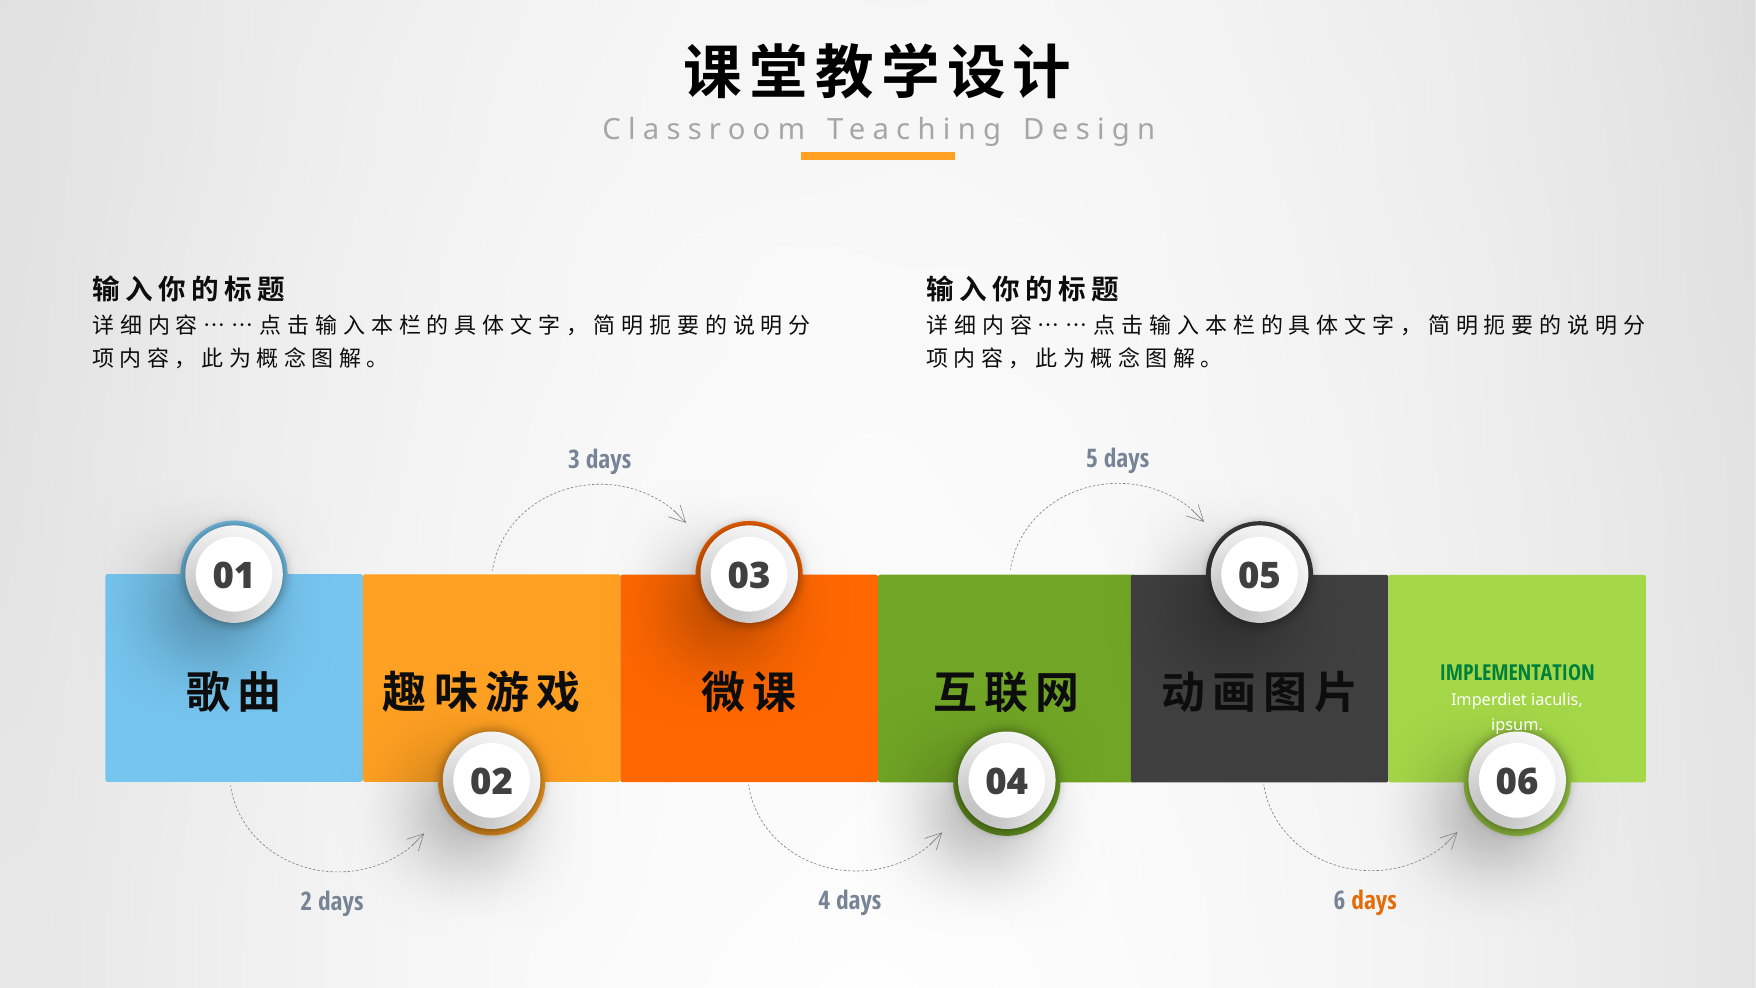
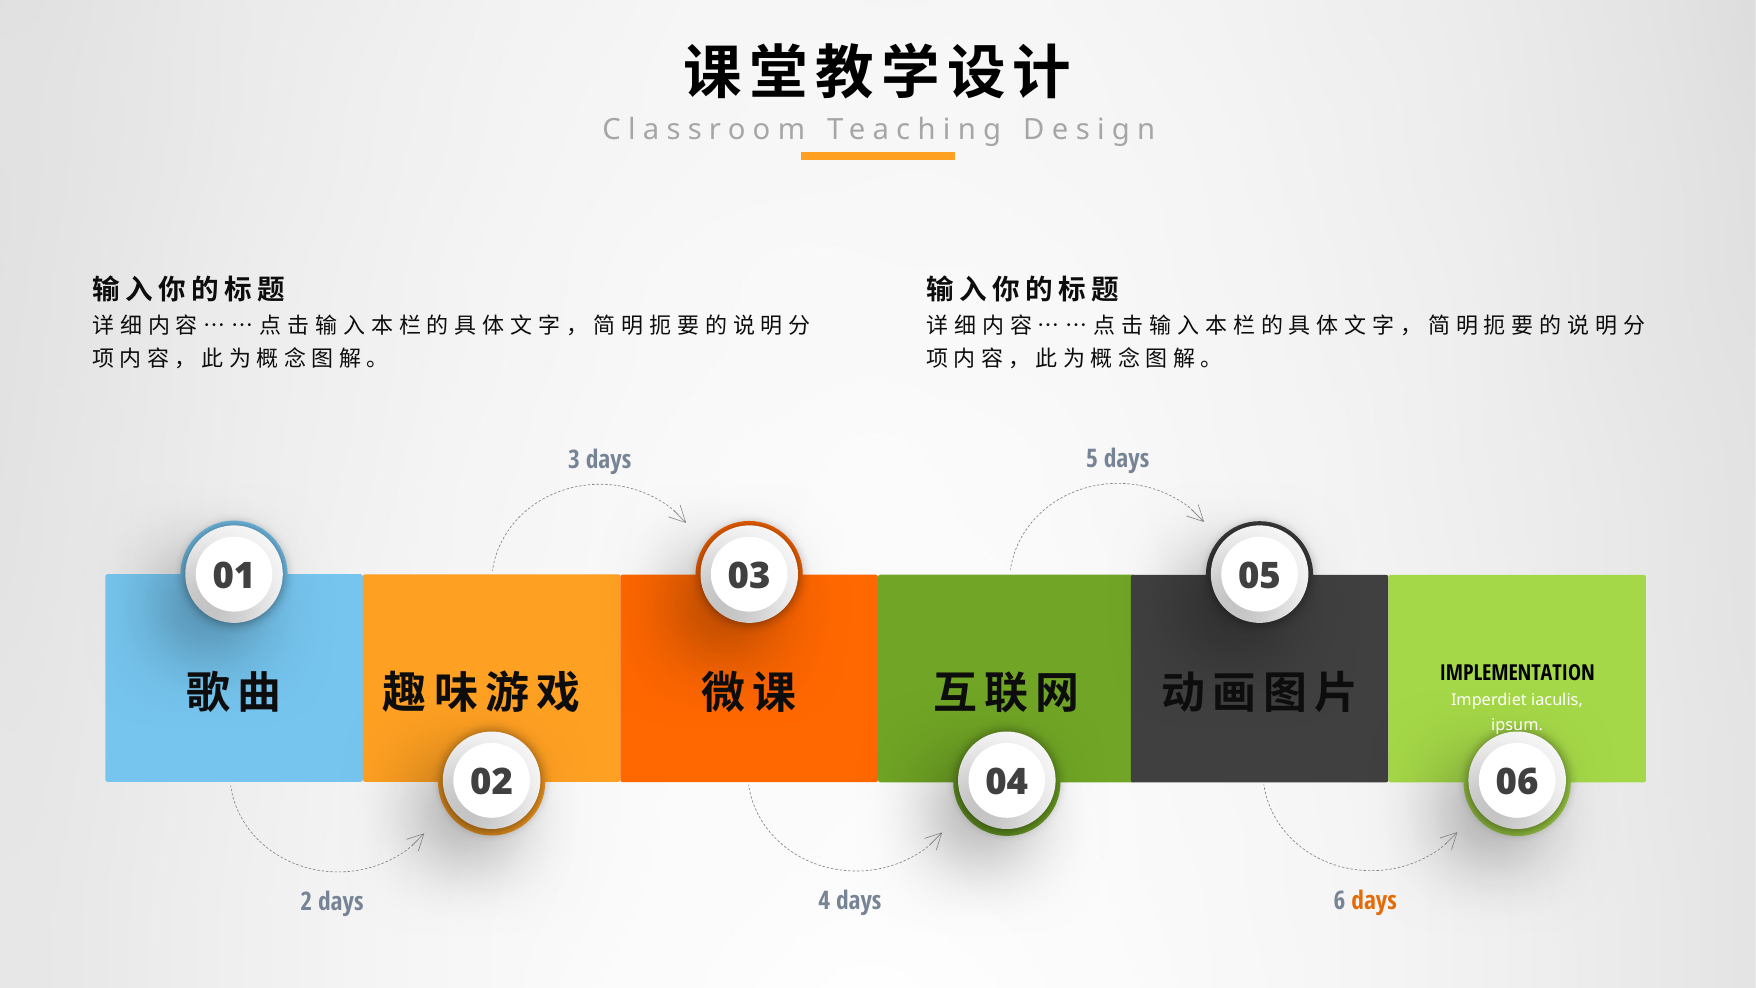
IMPLEMENTATION colour: green -> black
